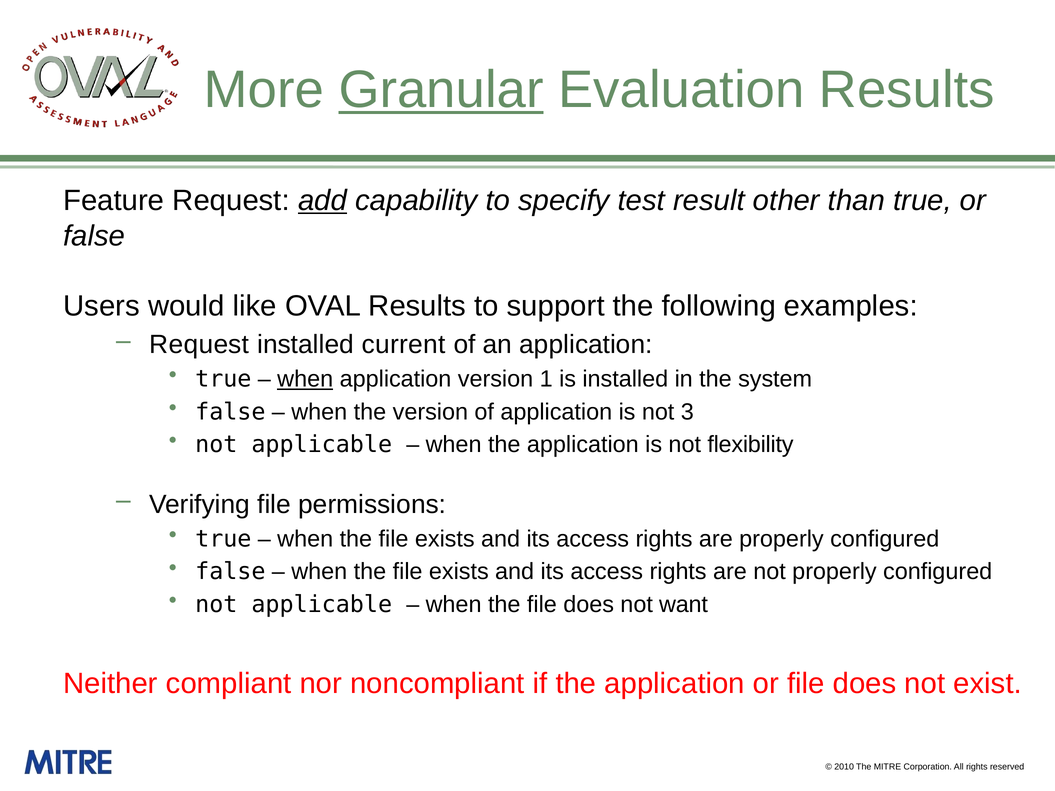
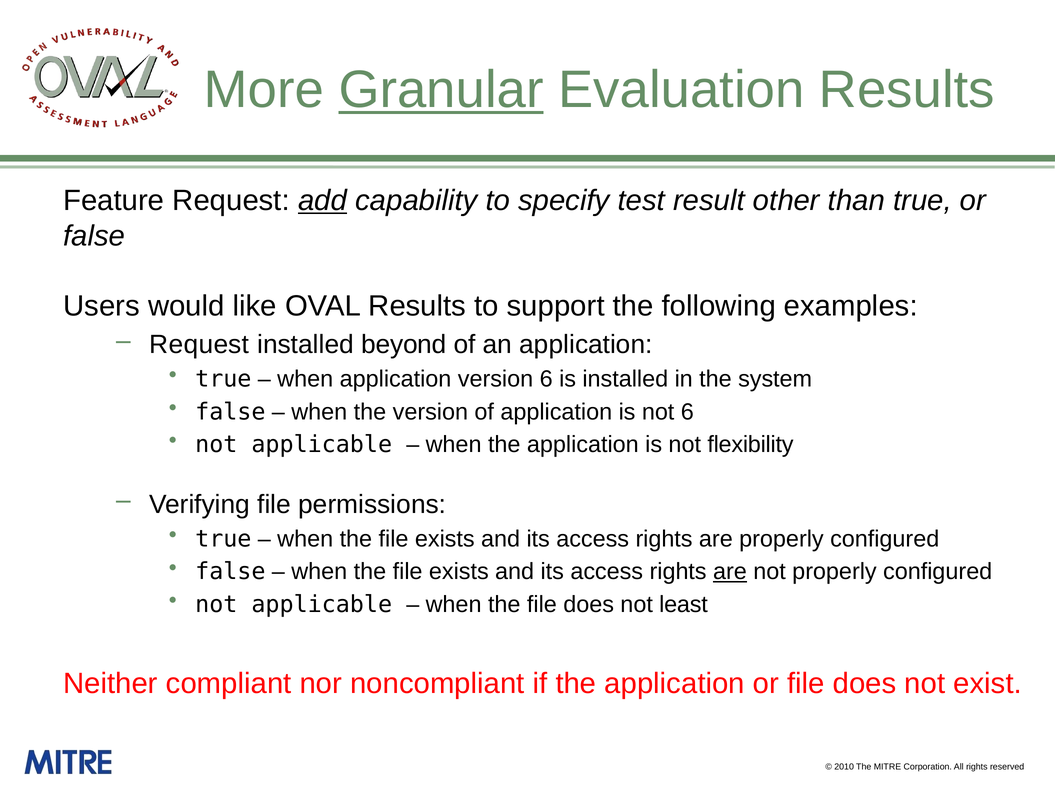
current: current -> beyond
when at (305, 379) underline: present -> none
version 1: 1 -> 6
not 3: 3 -> 6
are at (730, 572) underline: none -> present
want: want -> least
